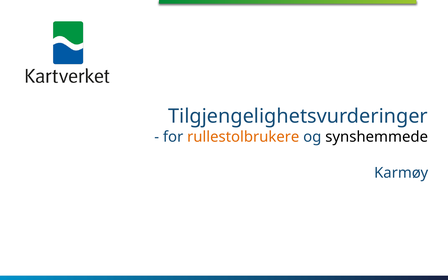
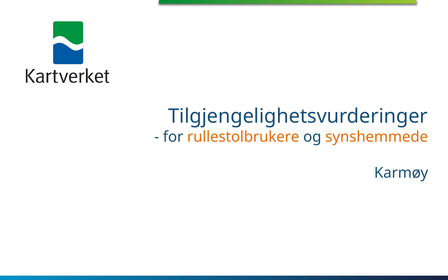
synshemmede colour: black -> orange
